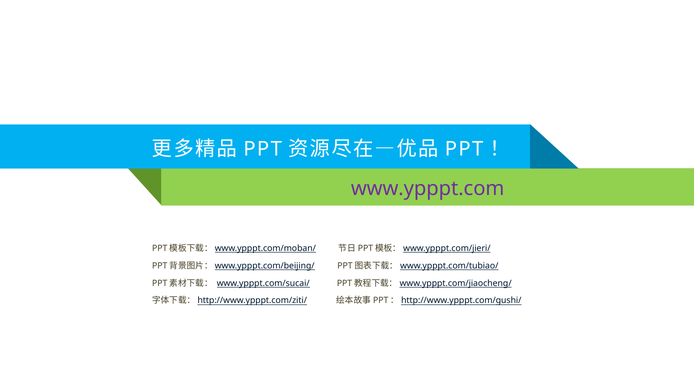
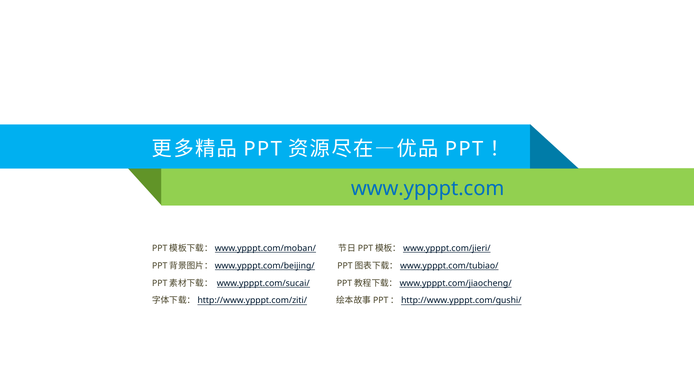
www.ypppt.com colour: purple -> blue
